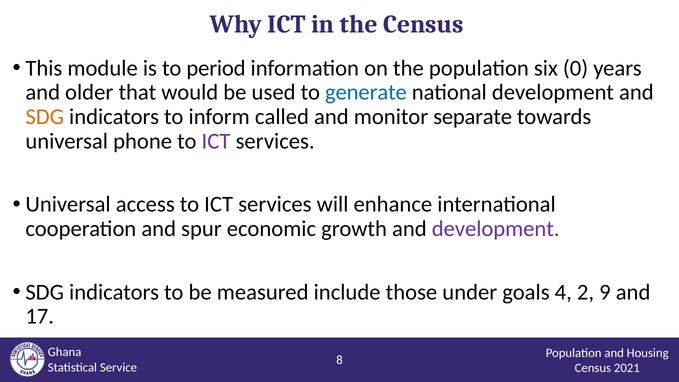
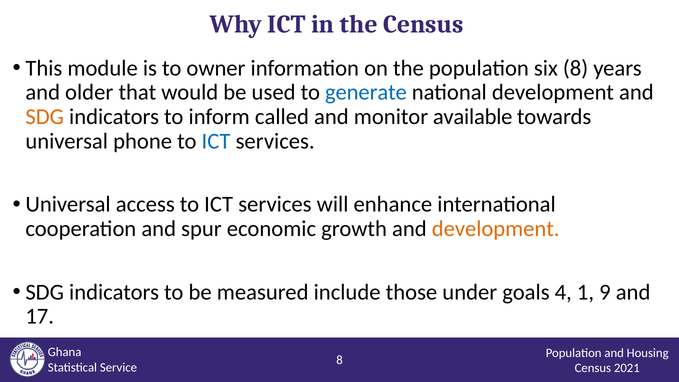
period: period -> owner
six 0: 0 -> 8
separate: separate -> available
ICT at (216, 141) colour: purple -> blue
development at (496, 229) colour: purple -> orange
2: 2 -> 1
